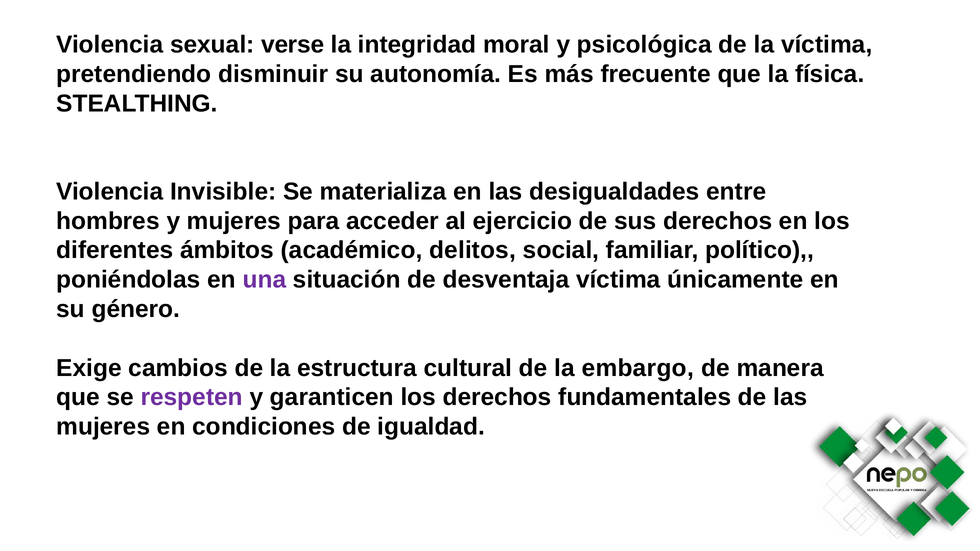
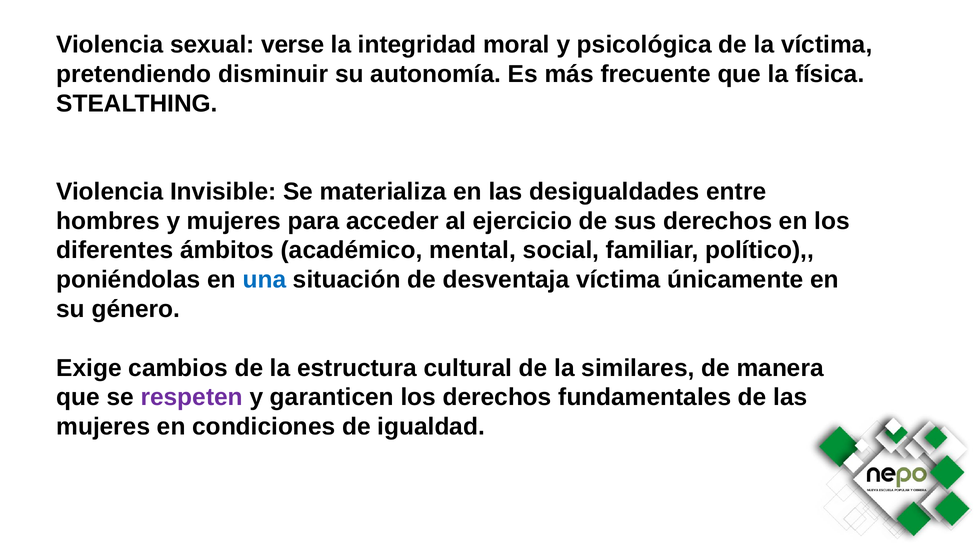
delitos: delitos -> mental
una colour: purple -> blue
embargo: embargo -> similares
